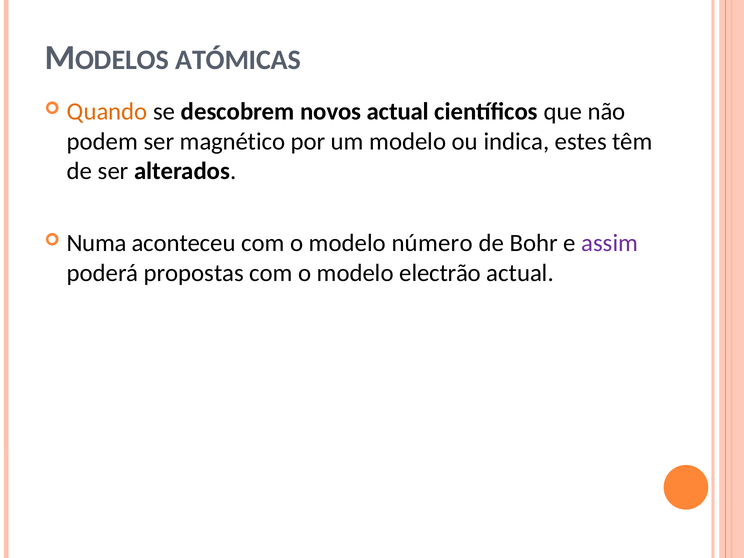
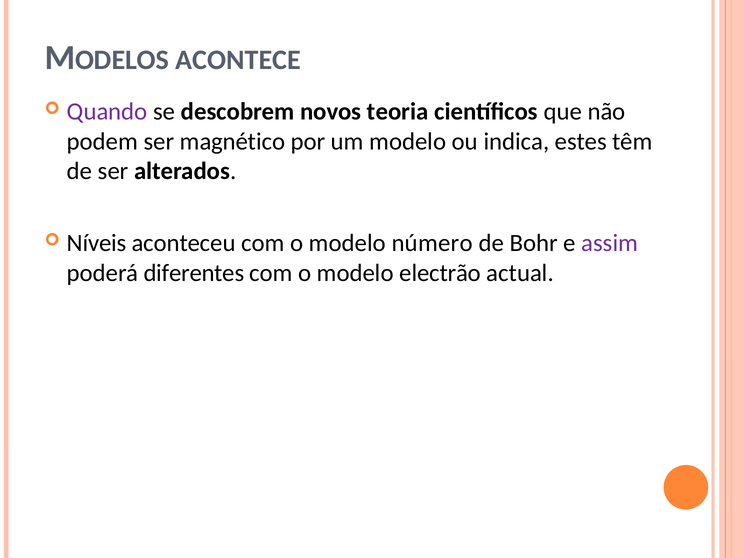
ATÓMICAS: ATÓMICAS -> ACONTECE
Quando colour: orange -> purple
novos actual: actual -> teoria
Numa: Numa -> Níveis
propostas: propostas -> diferentes
